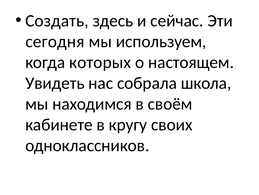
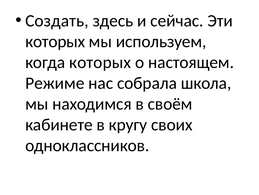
сегодня at (55, 41): сегодня -> которых
Увидеть: Увидеть -> Режиме
